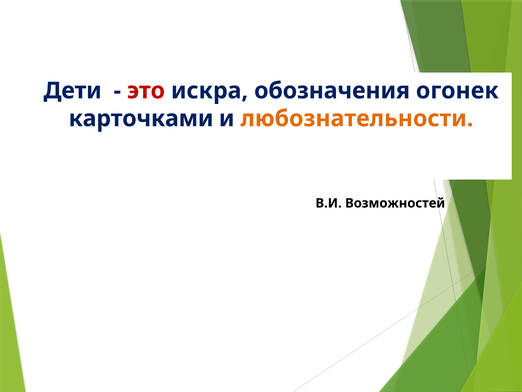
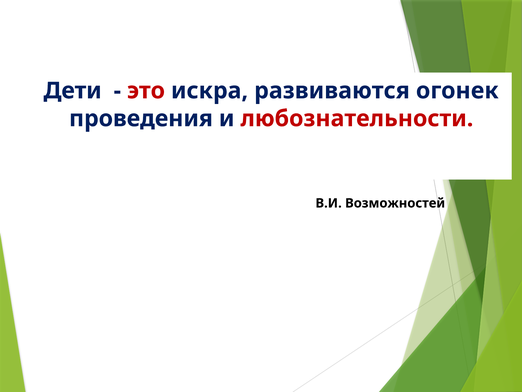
обозначения: обозначения -> развиваются
карточками: карточками -> проведения
любознательности colour: orange -> red
